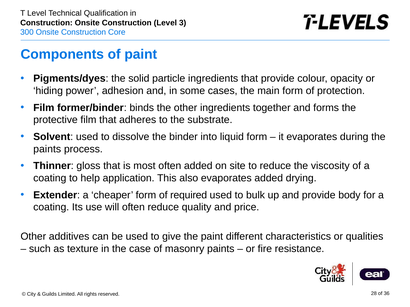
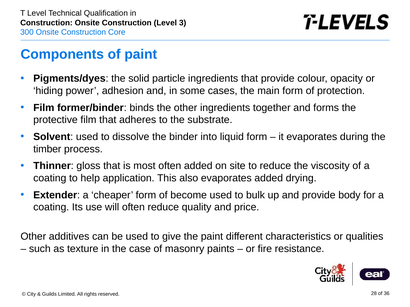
paints at (47, 149): paints -> timber
required: required -> become
